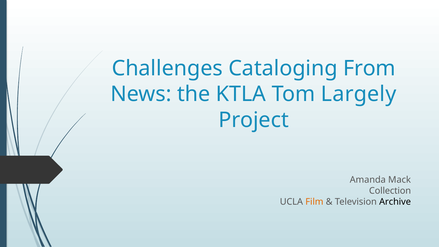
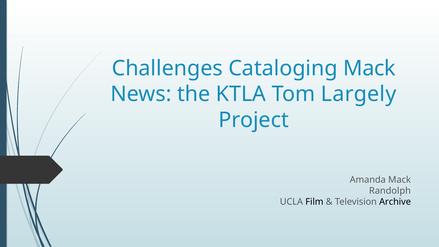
Cataloging From: From -> Mack
Collection: Collection -> Randolph
Film colour: orange -> black
